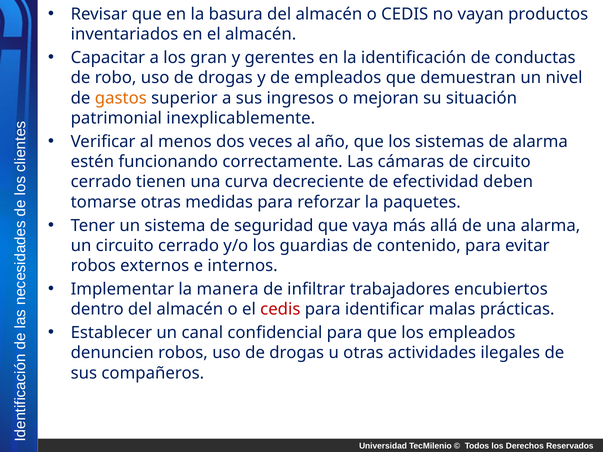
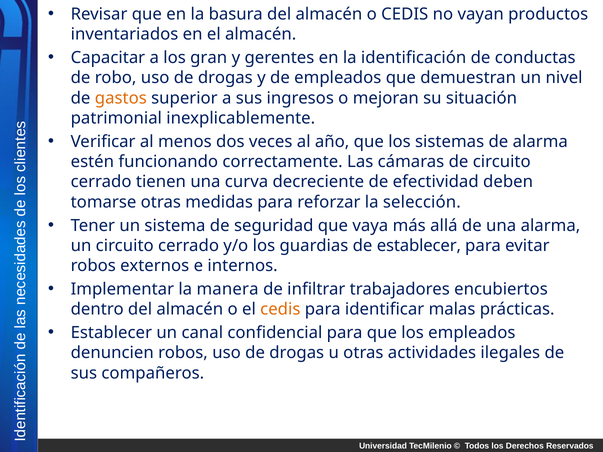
paquetes: paquetes -> selección
de contenido: contenido -> establecer
cedis at (280, 310) colour: red -> orange
